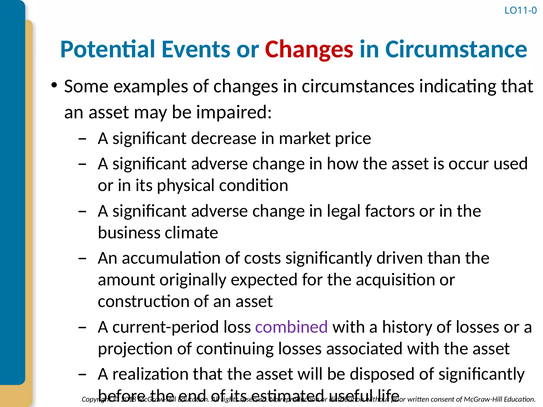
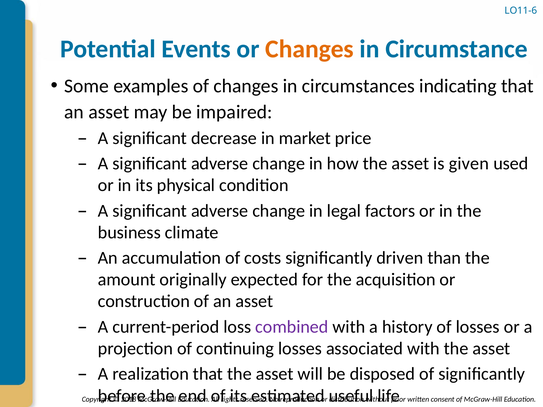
LO11-0: LO11-0 -> LO11-6
Changes at (310, 49) colour: red -> orange
occur: occur -> given
